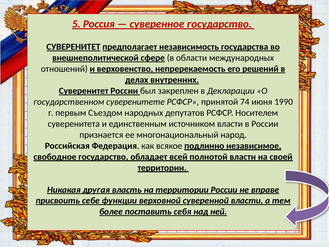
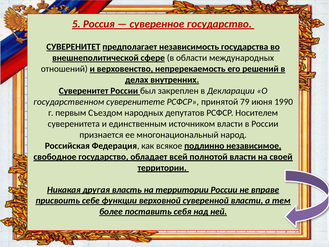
74: 74 -> 79
